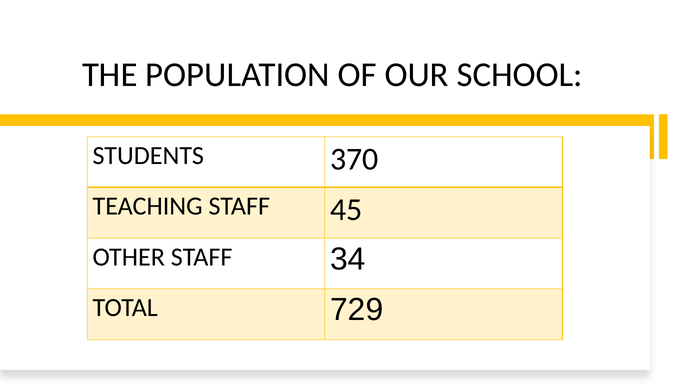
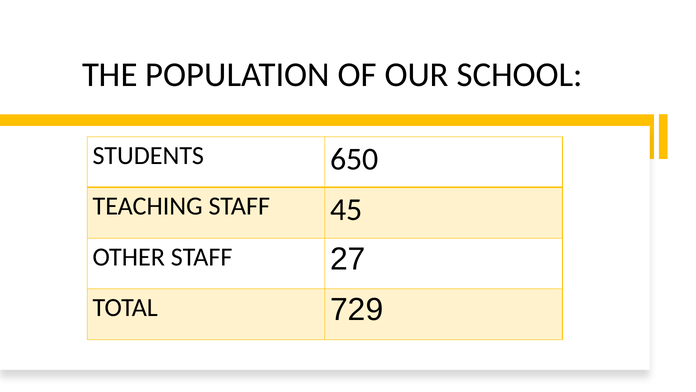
370: 370 -> 650
34: 34 -> 27
